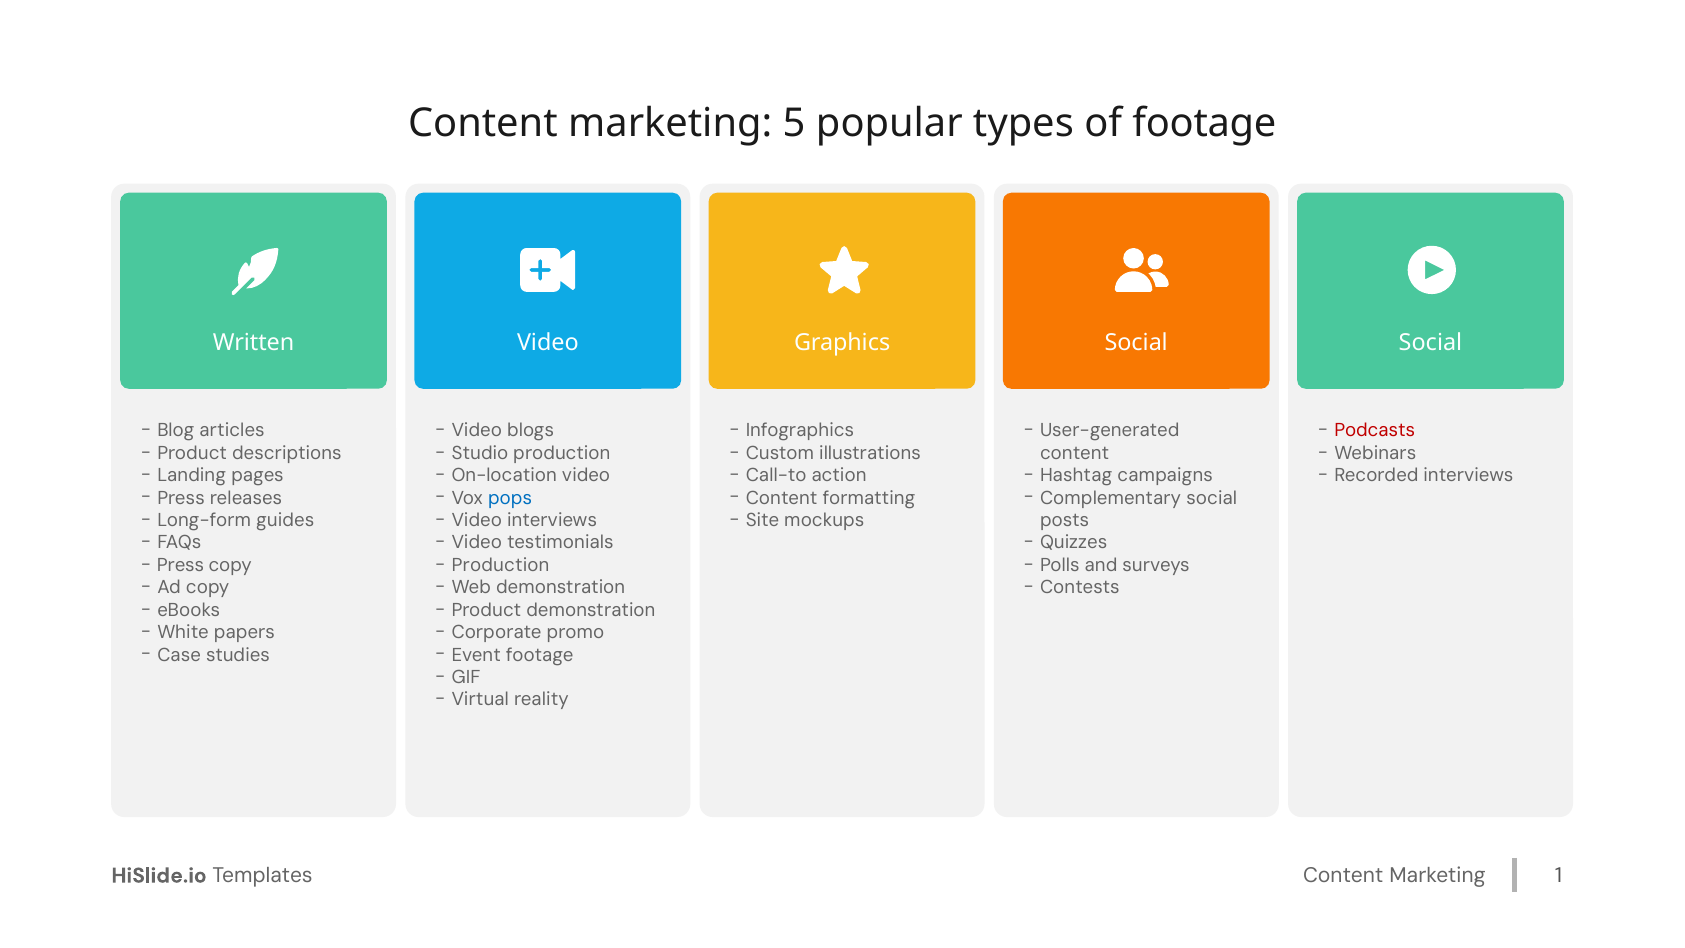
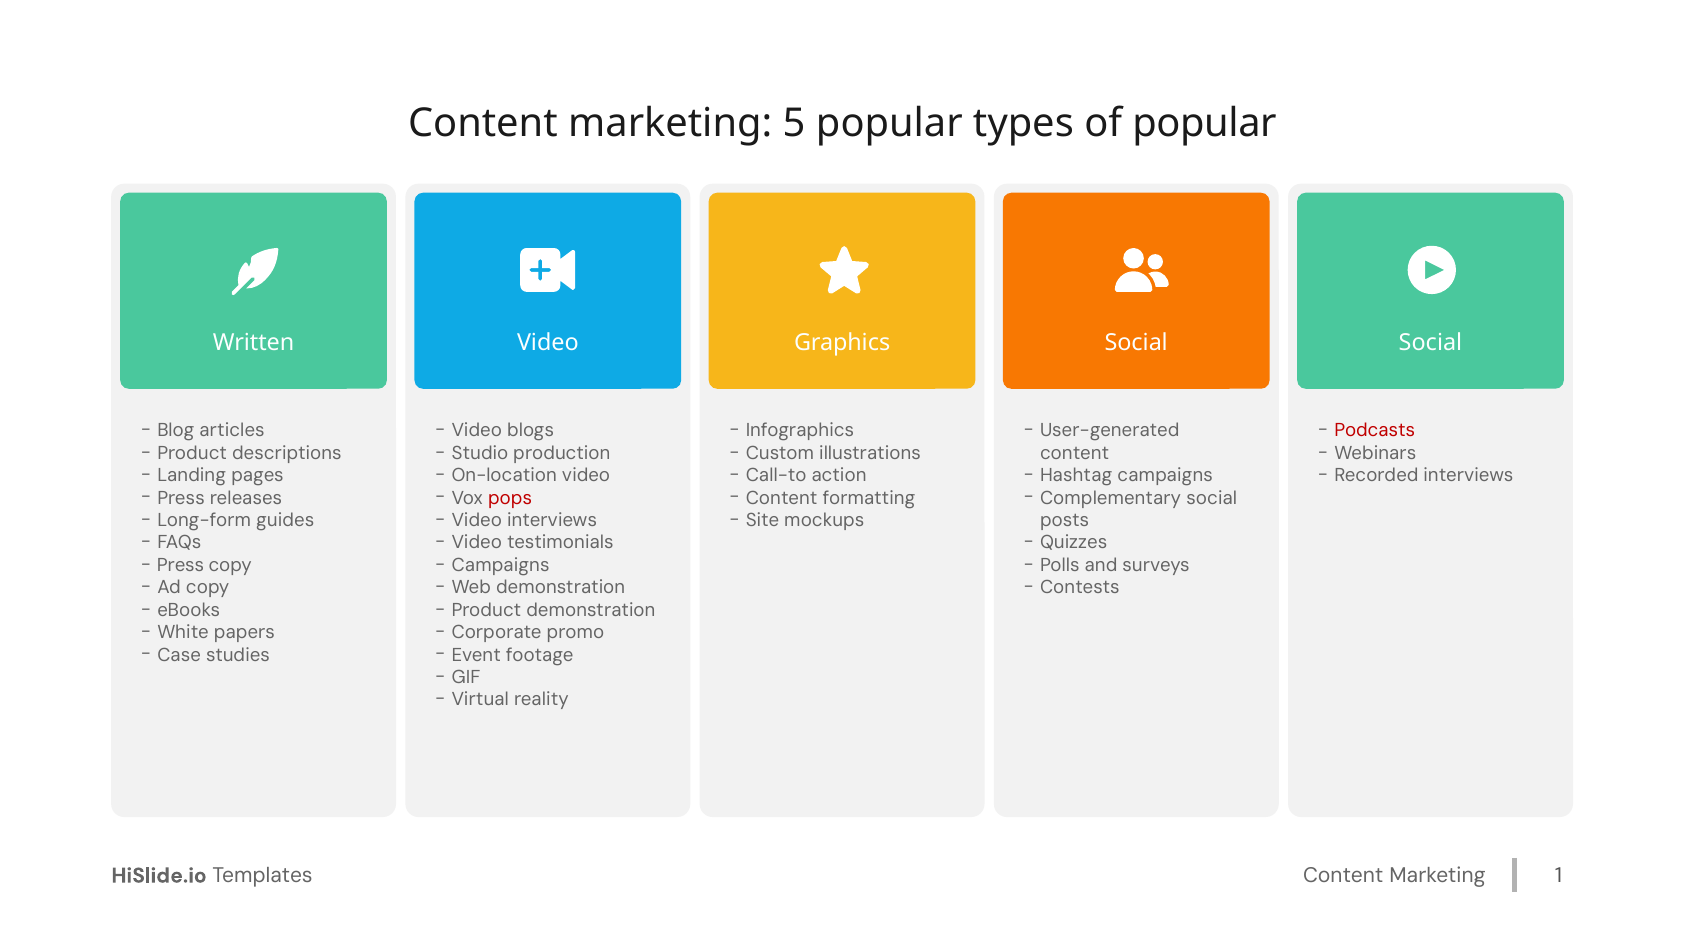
of footage: footage -> popular
pops colour: blue -> red
Production at (501, 565): Production -> Campaigns
